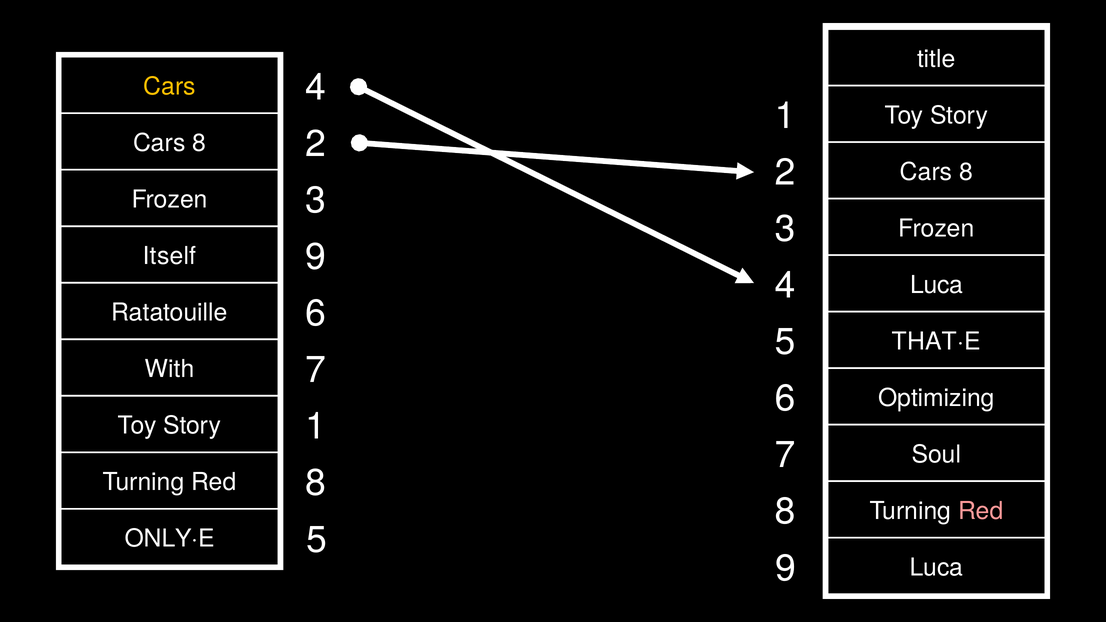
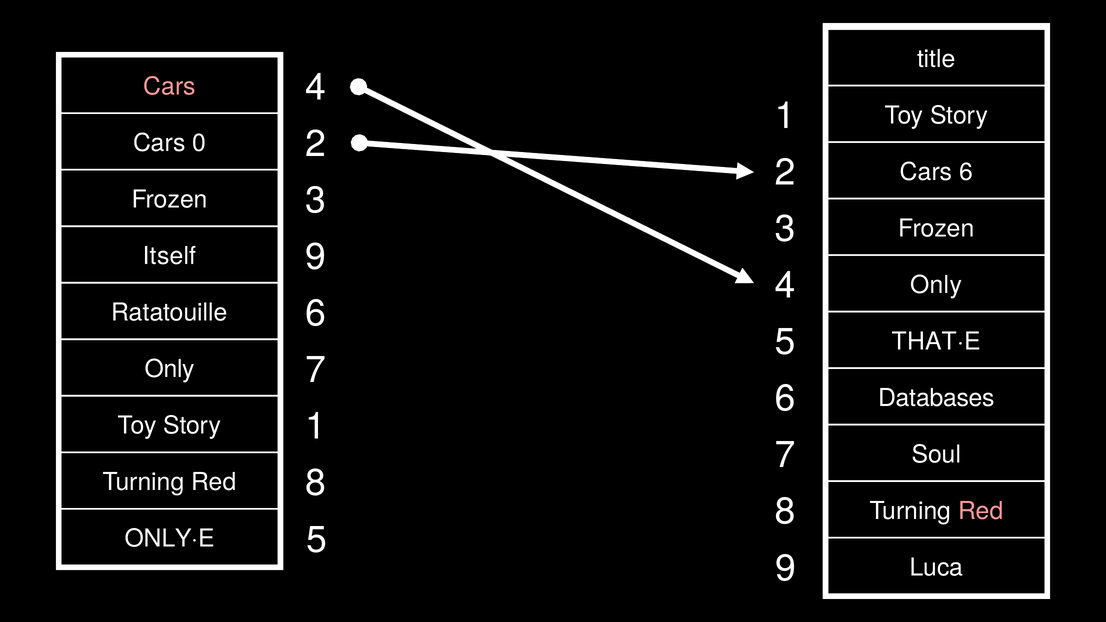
Cars at (170, 87) colour: yellow -> pink
8 at (199, 143): 8 -> 0
8 at (966, 172): 8 -> 6
Luca at (937, 285): Luca -> Only
With at (170, 369): With -> Only
Optimizing: Optimizing -> Databases
